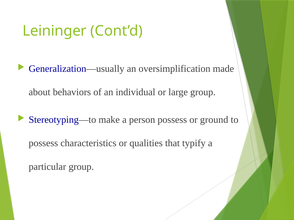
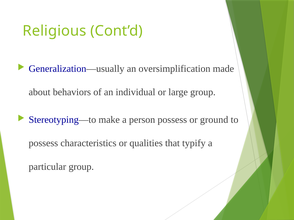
Leininger: Leininger -> Religious
